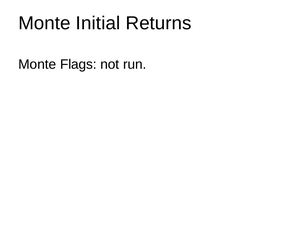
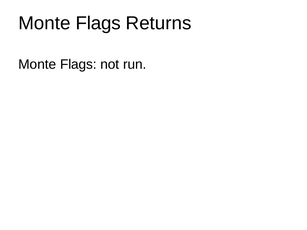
Initial at (98, 23): Initial -> Flags
